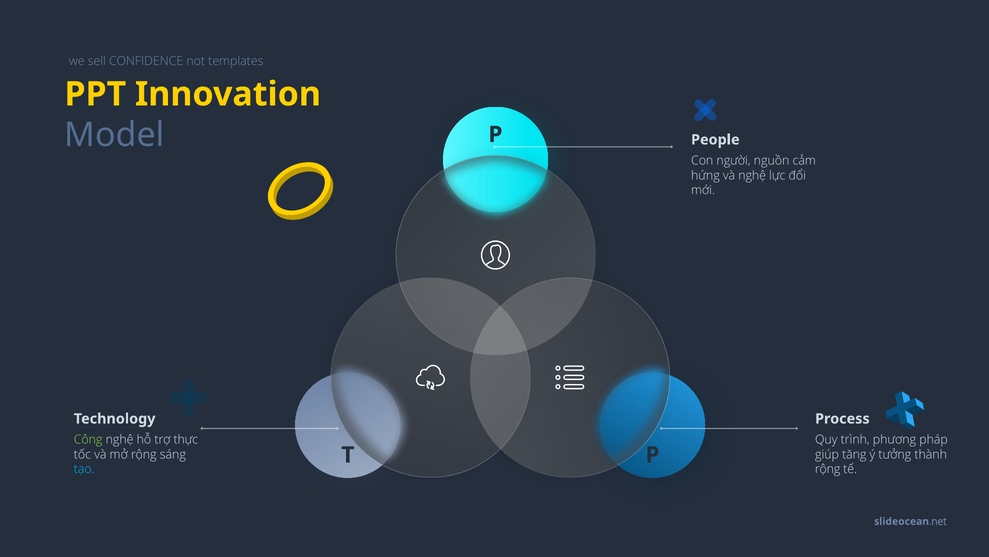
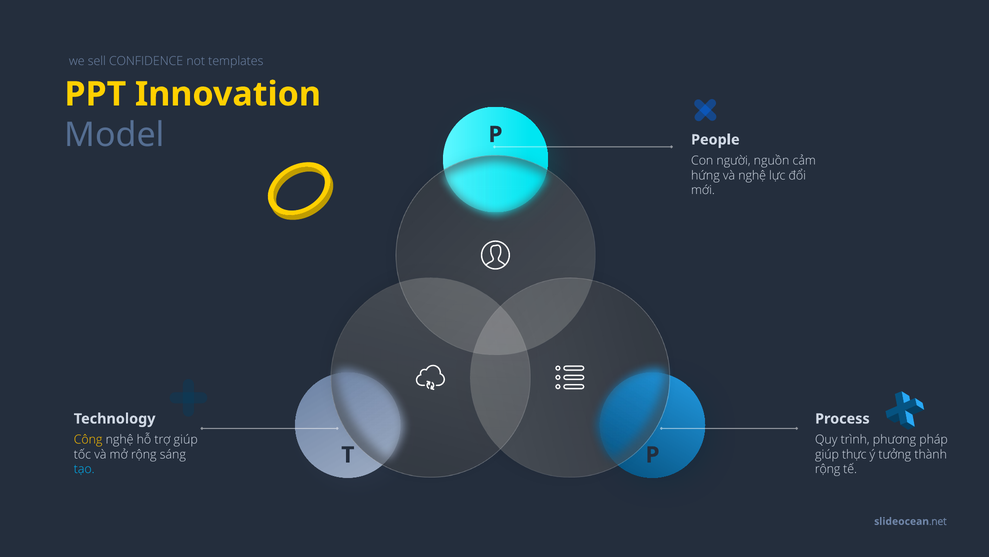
Công colour: light green -> yellow
trợ thực: thực -> giúp
tăng: tăng -> thực
